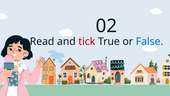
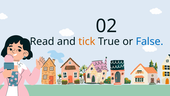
tick colour: red -> orange
